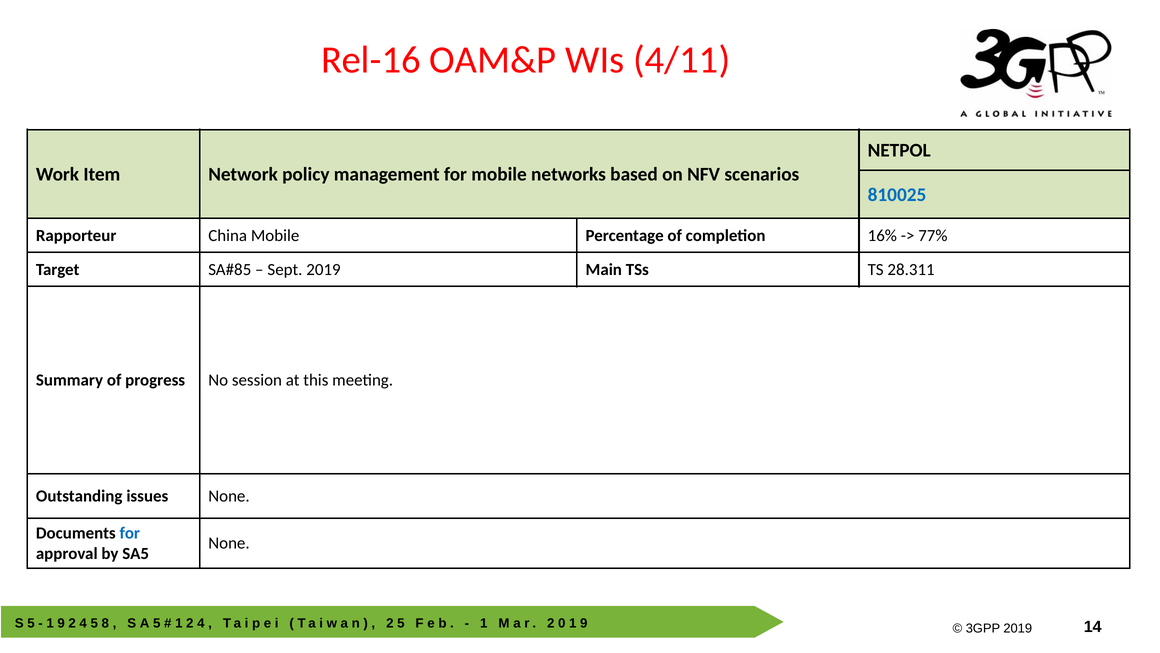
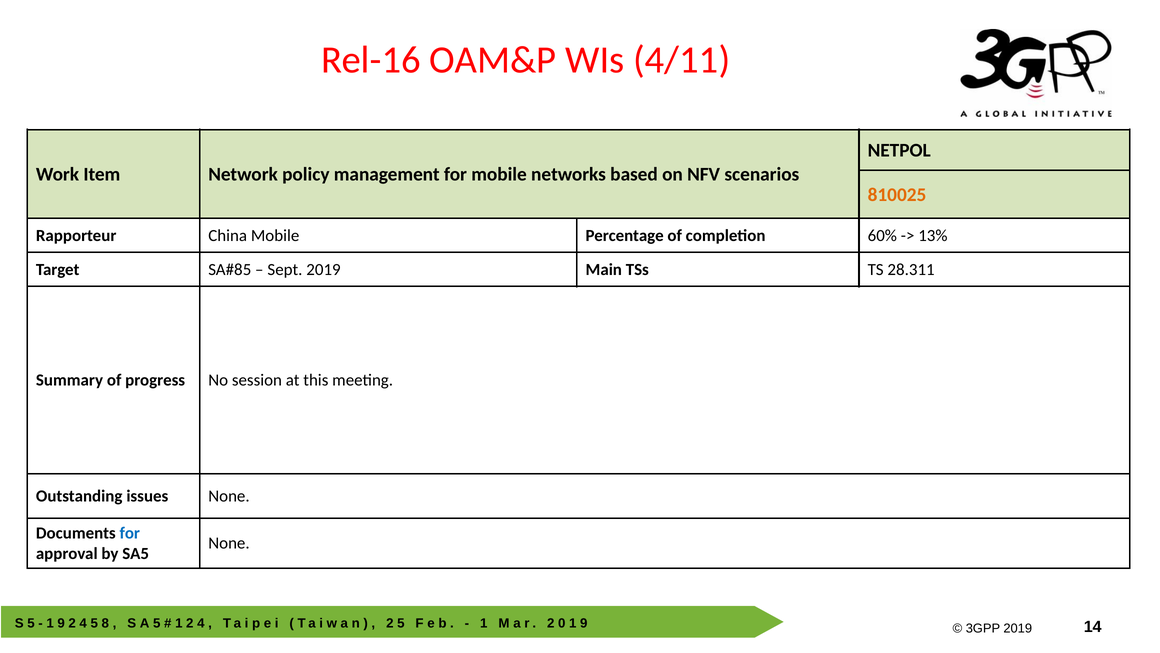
810025 colour: blue -> orange
16%: 16% -> 60%
77%: 77% -> 13%
